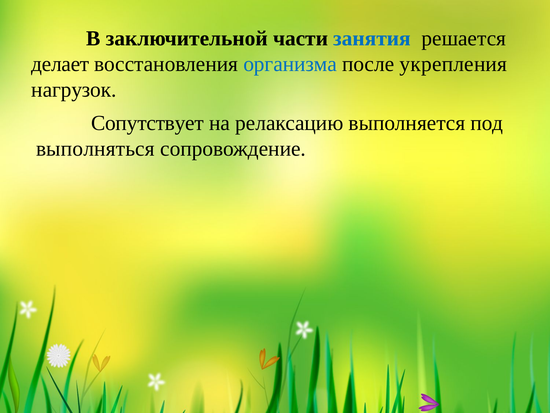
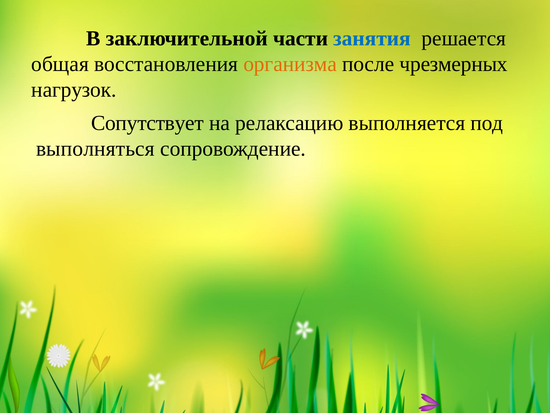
делает: делает -> общая
организма colour: blue -> orange
укрепления: укрепления -> чрезмерных
